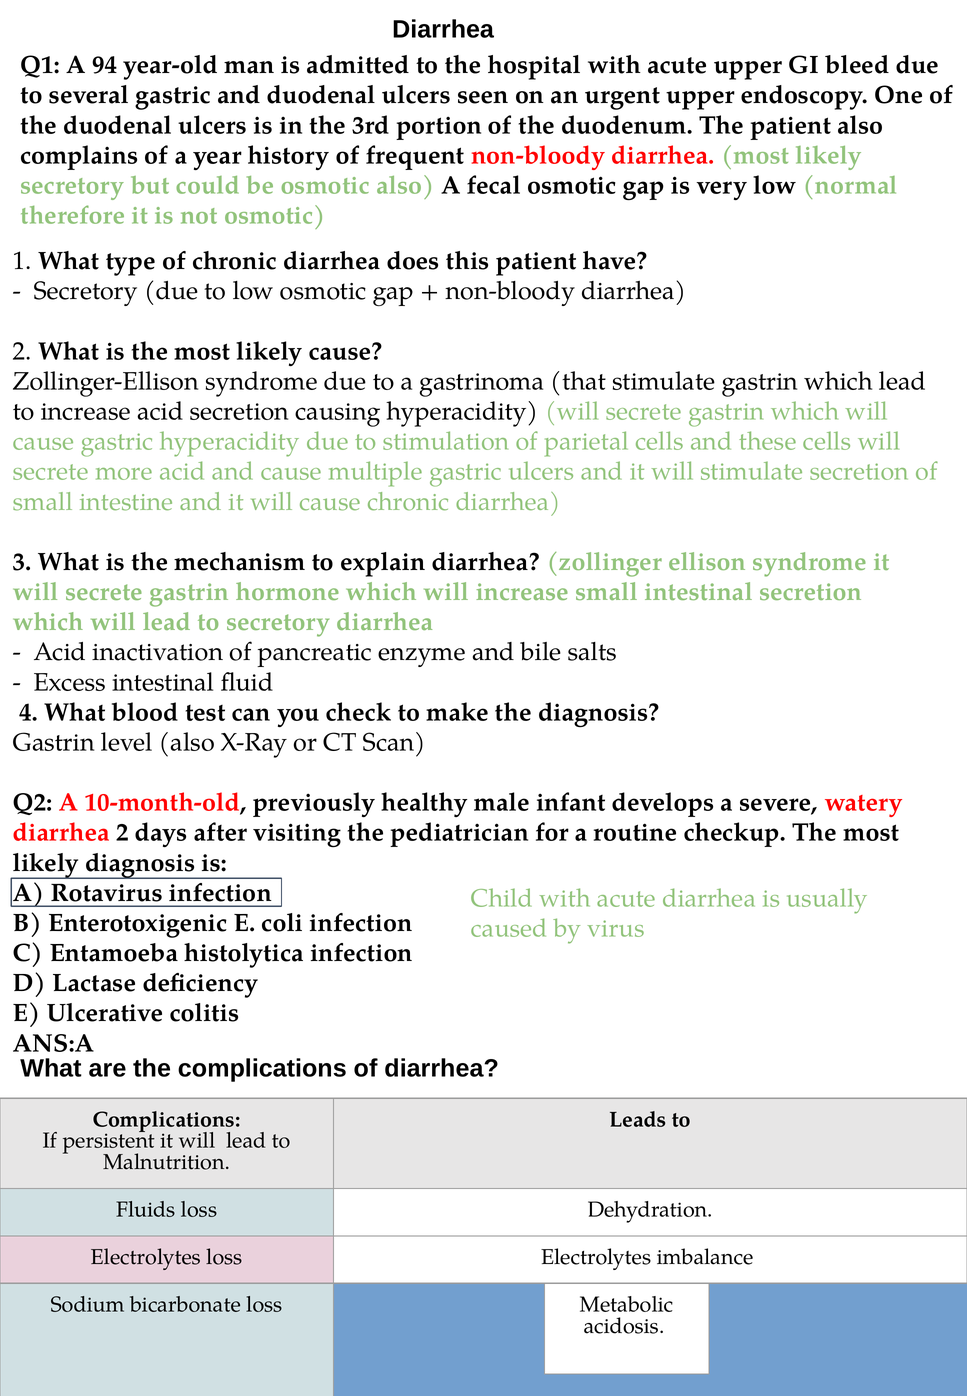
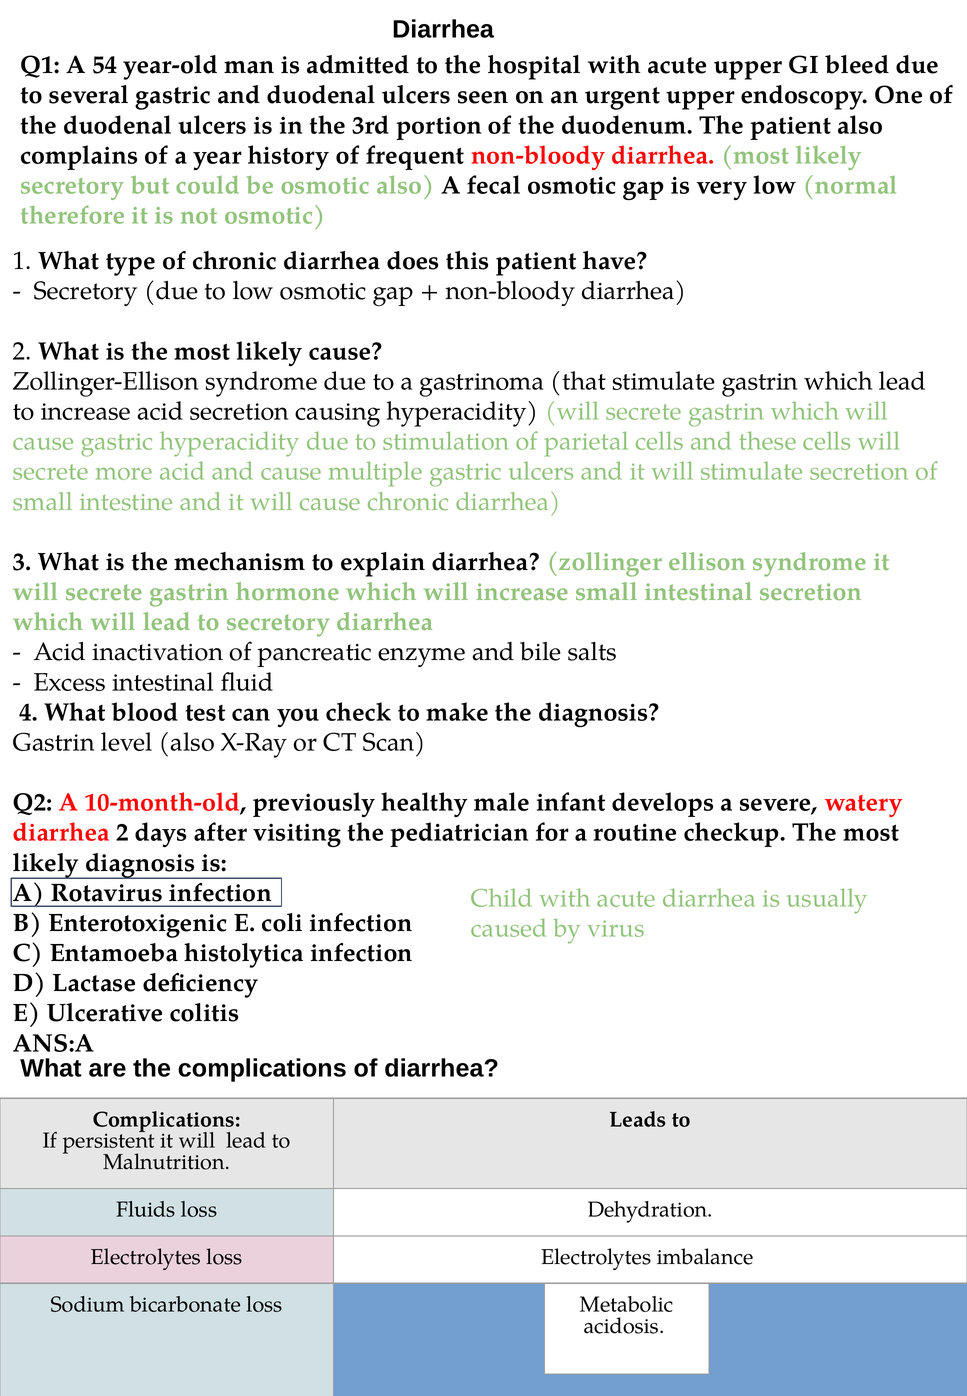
94: 94 -> 54
